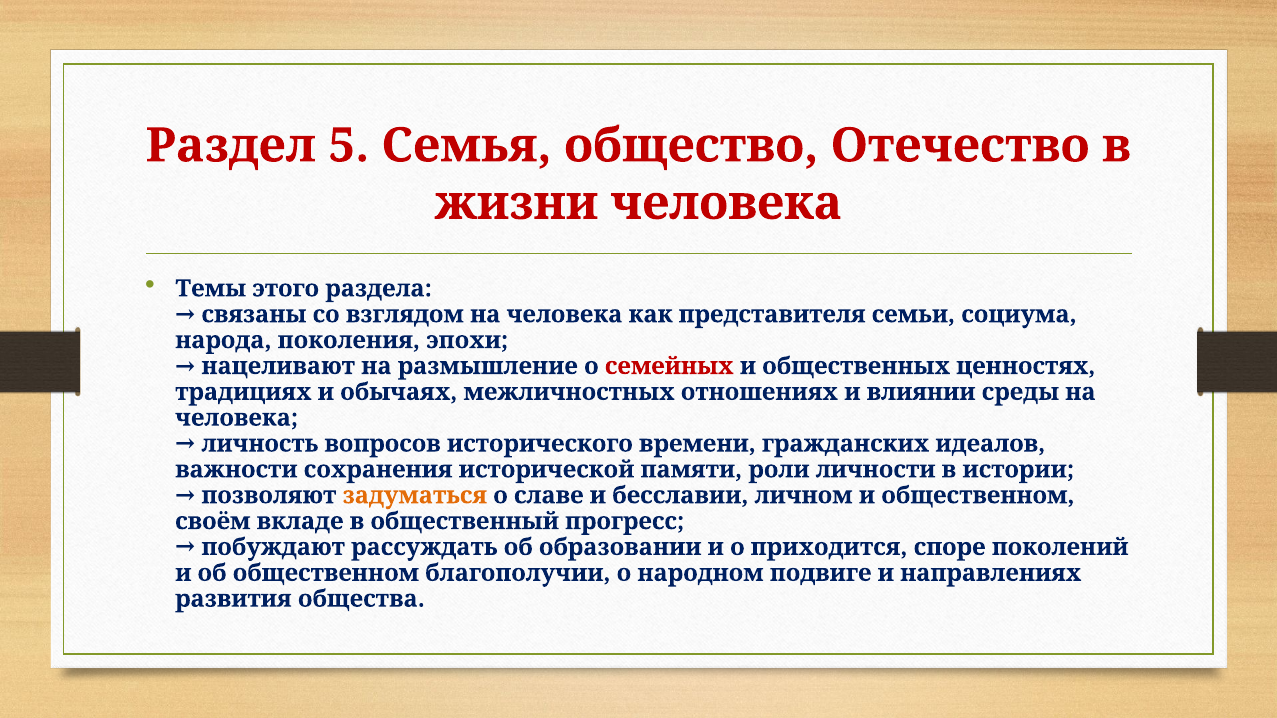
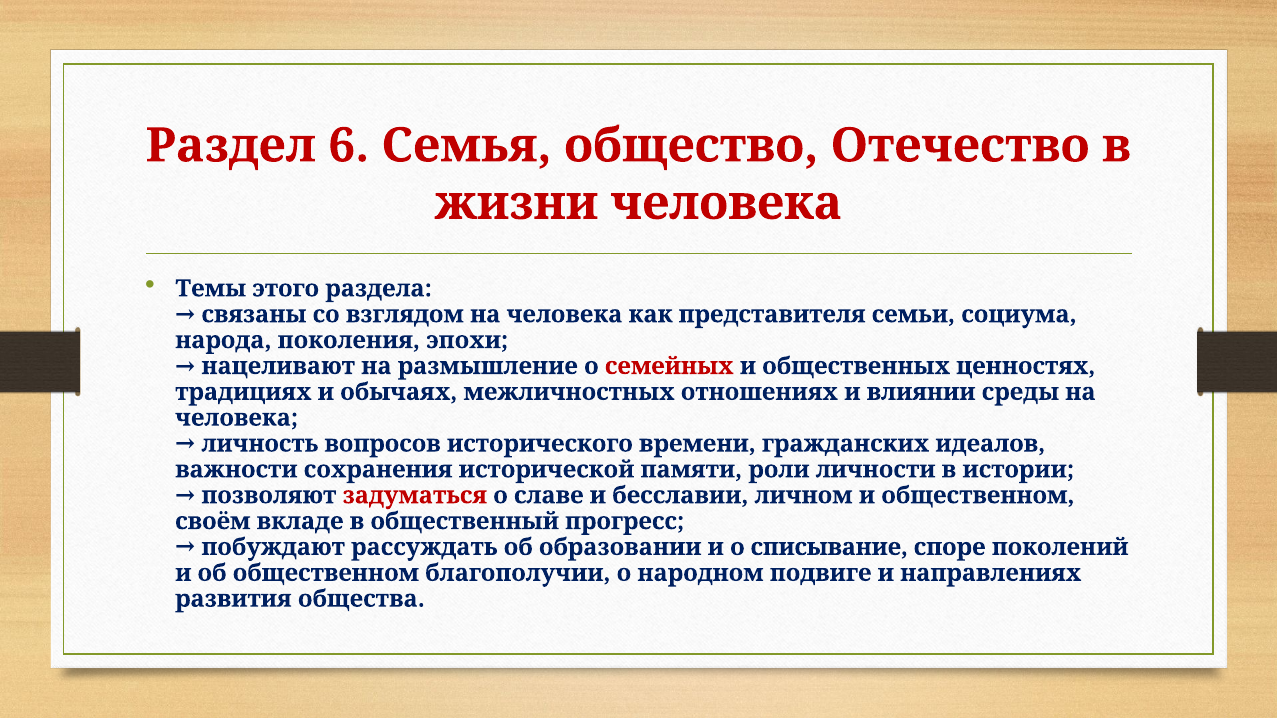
5: 5 -> 6
задуматься colour: orange -> red
приходится: приходится -> списывание
